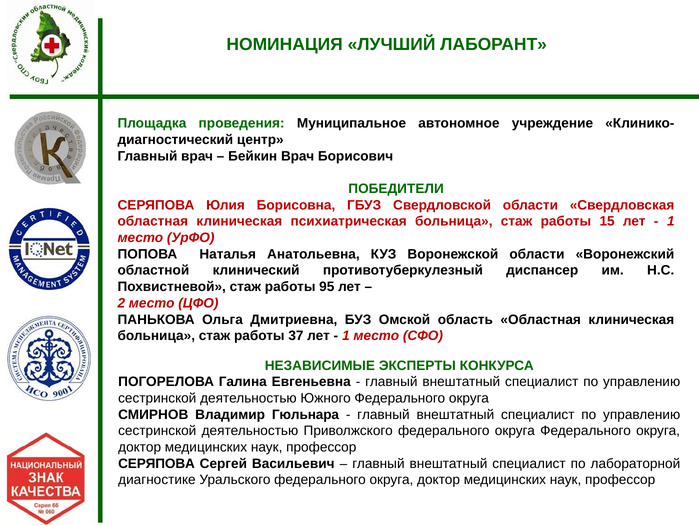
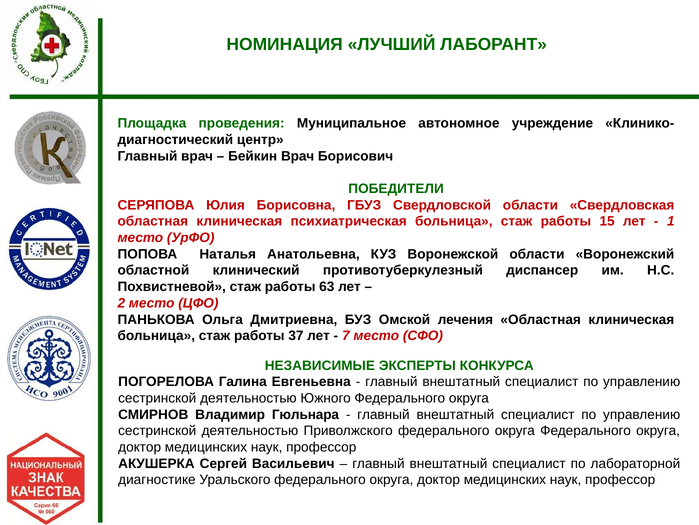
95: 95 -> 63
область: область -> лечения
1 at (346, 335): 1 -> 7
СЕРЯПОВА at (157, 463): СЕРЯПОВА -> АКУШЕРКА
